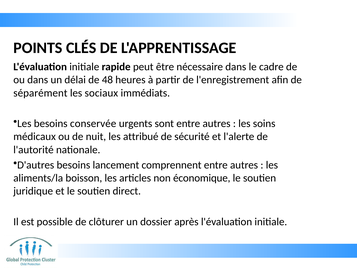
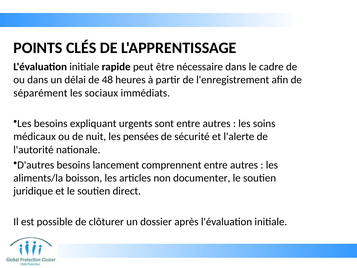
conservée: conservée -> expliquant
attribué: attribué -> pensées
économique: économique -> documenter
